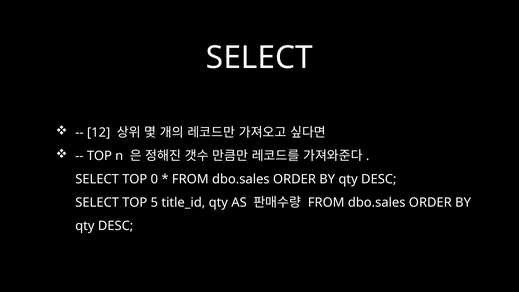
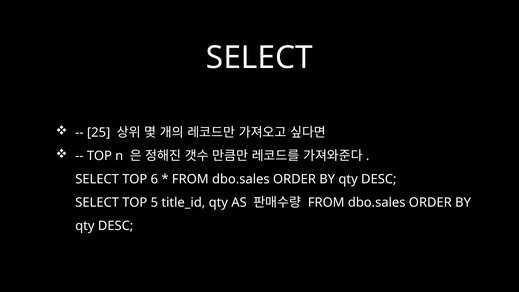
12: 12 -> 25
0: 0 -> 6
